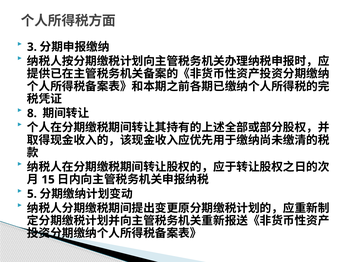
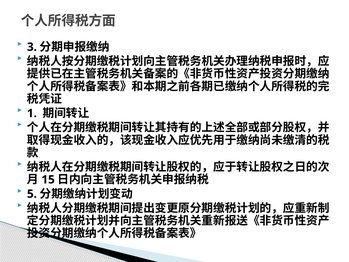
8: 8 -> 1
